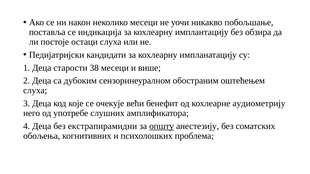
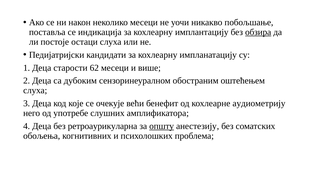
обзира underline: none -> present
38: 38 -> 62
екстрапирамидни: екстрапирамидни -> ретроаурикуларна
